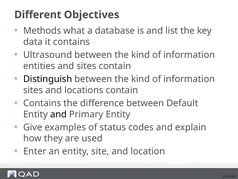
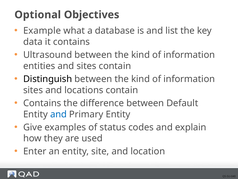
Different: Different -> Optional
Methods: Methods -> Example
and at (59, 114) colour: black -> blue
